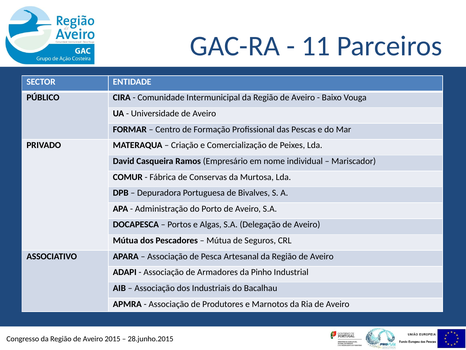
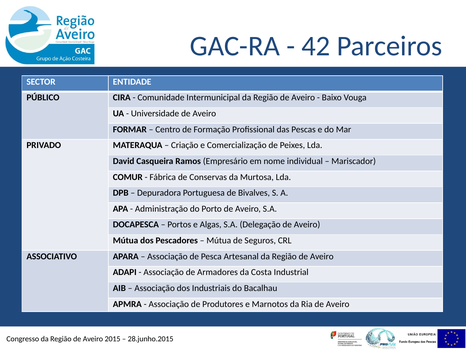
11: 11 -> 42
Pinho: Pinho -> Costa
